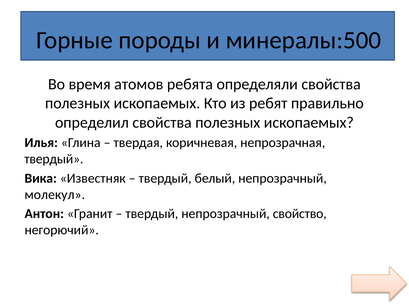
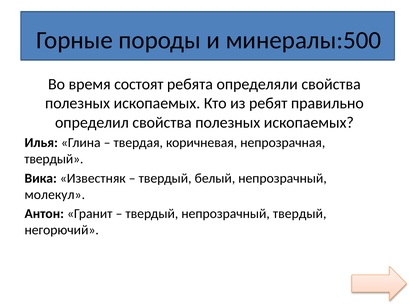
атомов: атомов -> состоят
непрозрачный свойство: свойство -> твердый
